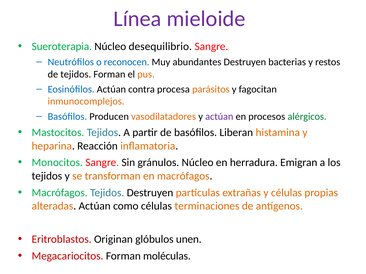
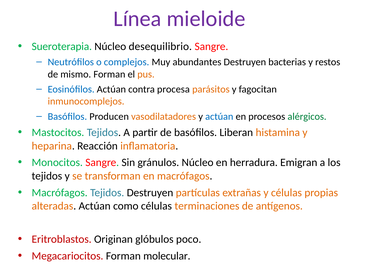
reconocen: reconocen -> complejos
de tejidos: tejidos -> mismo
actúan at (219, 117) colour: purple -> blue
unen: unen -> poco
moléculas: moléculas -> molecular
